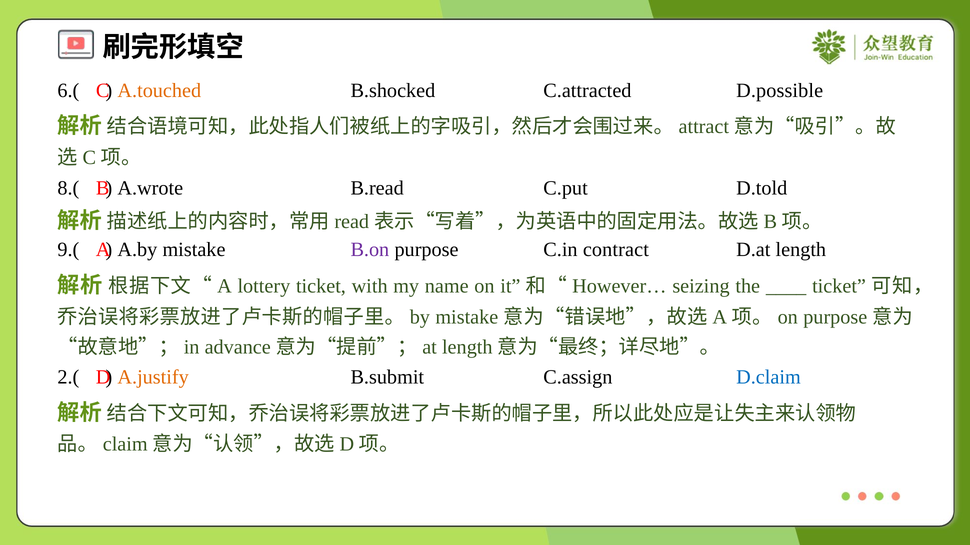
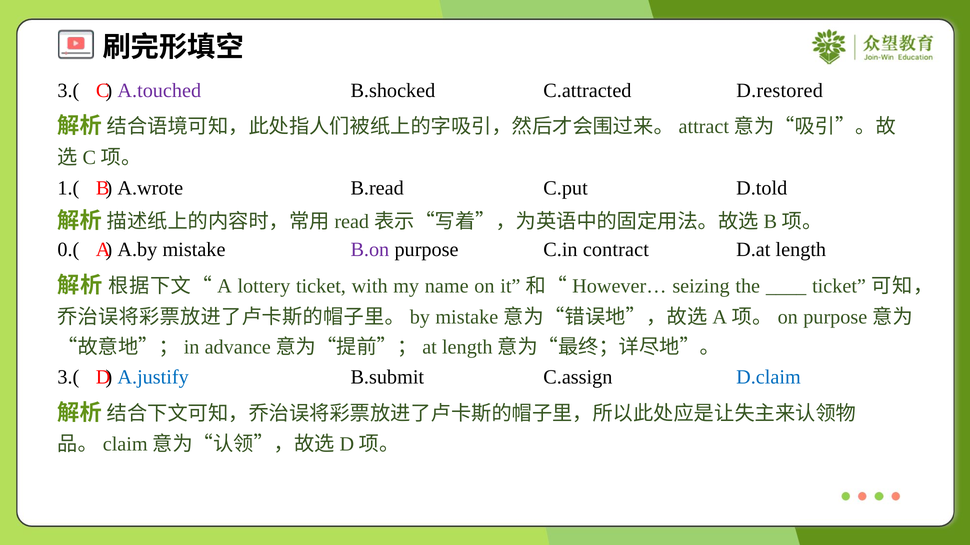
6.( at (68, 91): 6.( -> 3.(
A.touched colour: orange -> purple
D.possible: D.possible -> D.restored
8.(: 8.( -> 1.(
9.(: 9.( -> 0.(
2.( at (68, 377): 2.( -> 3.(
A.justify colour: orange -> blue
